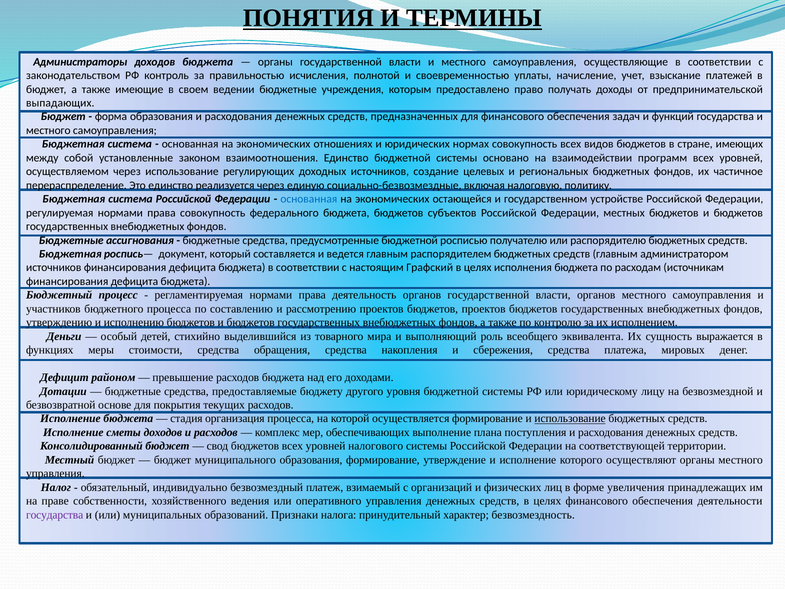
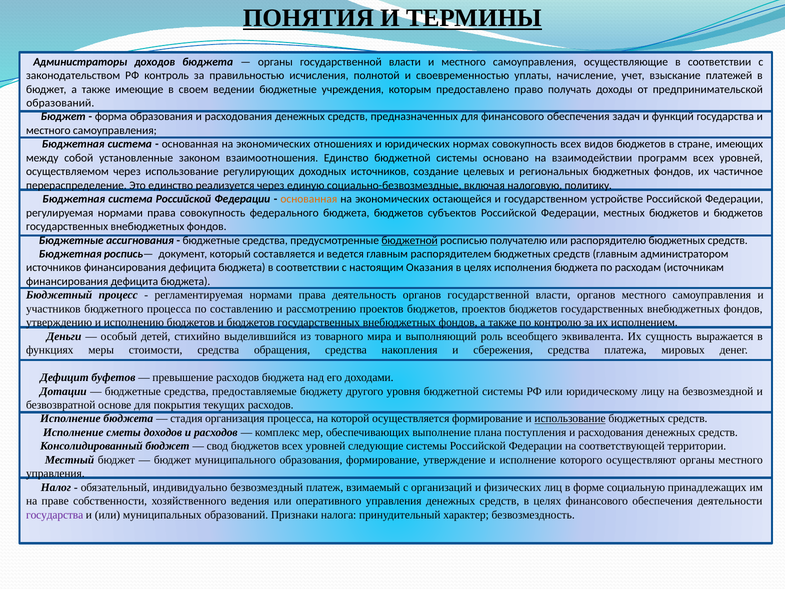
выпадающих at (60, 103): выпадающих -> образований
основанная at (309, 199) colour: blue -> orange
бюджетной at (410, 240) underline: none -> present
Графский: Графский -> Оказания
районом: районом -> буфетов
налогового: налогового -> следующие
увеличения: увеличения -> социальную
